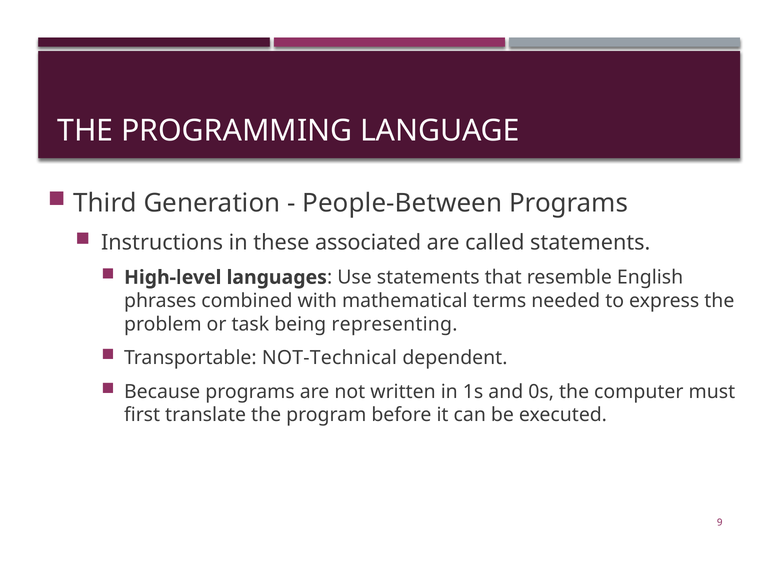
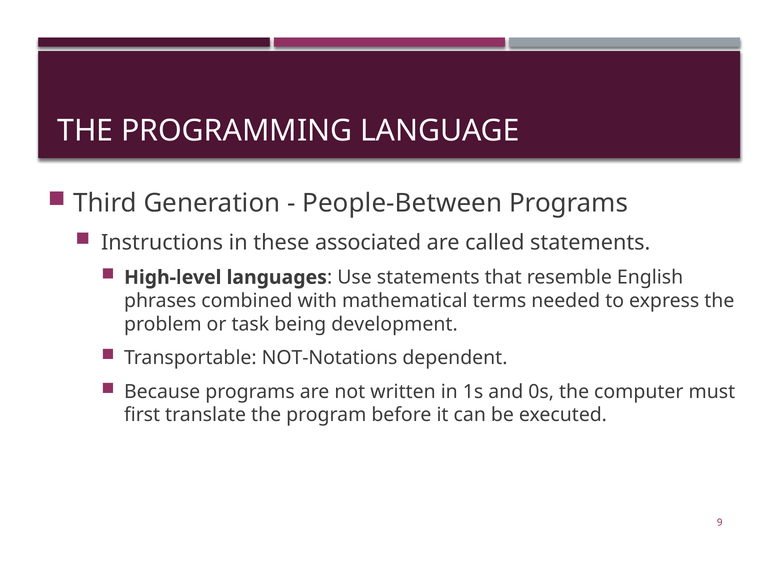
representing: representing -> development
NOT-Technical: NOT-Technical -> NOT-Notations
